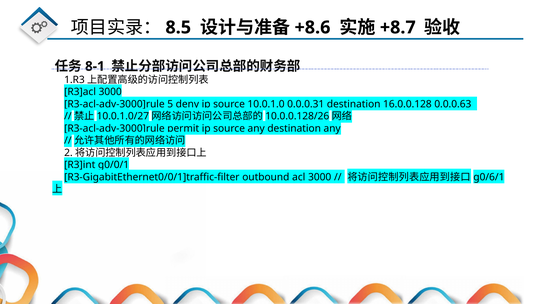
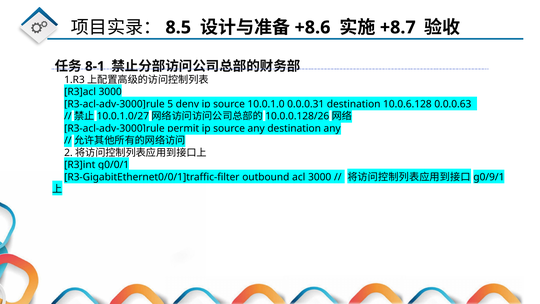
16.0.0.128: 16.0.0.128 -> 10.0.6.128
g0/6/1: g0/6/1 -> g0/9/1
